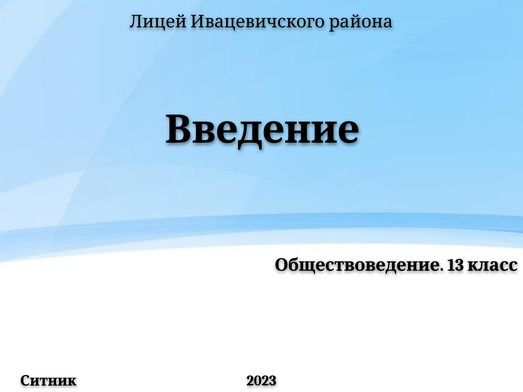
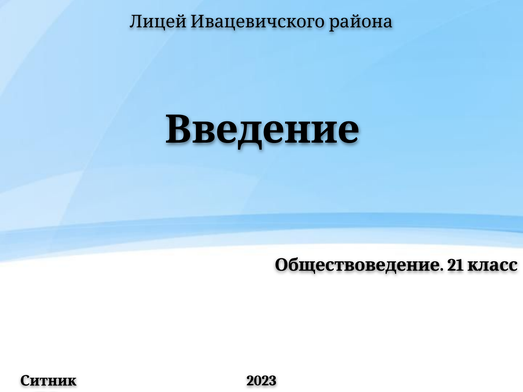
13: 13 -> 21
